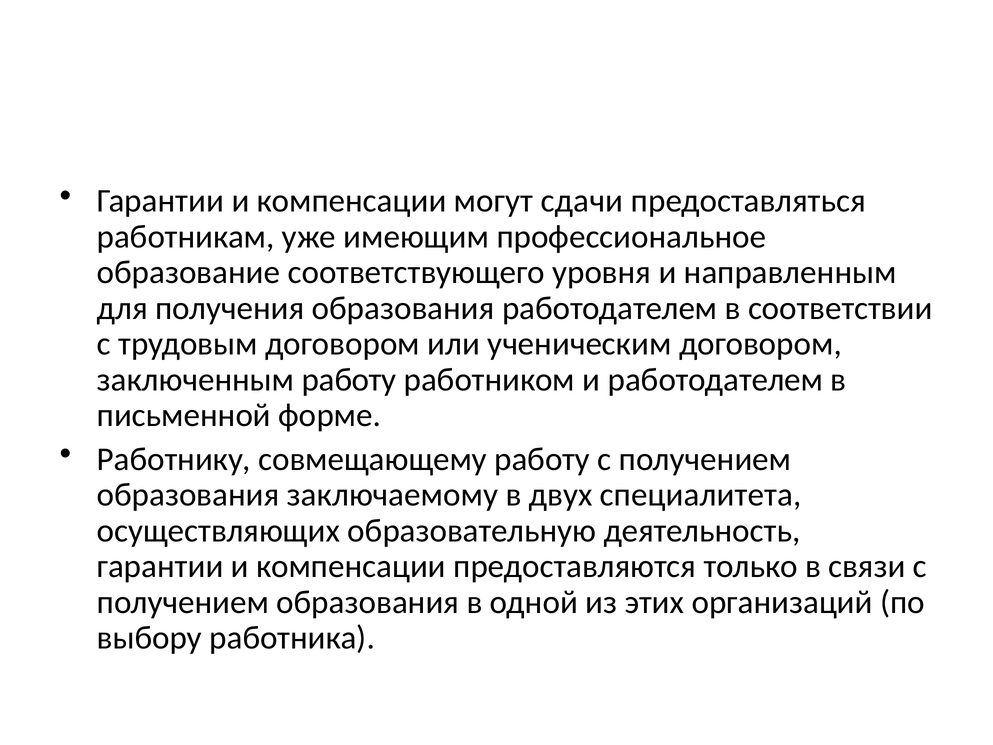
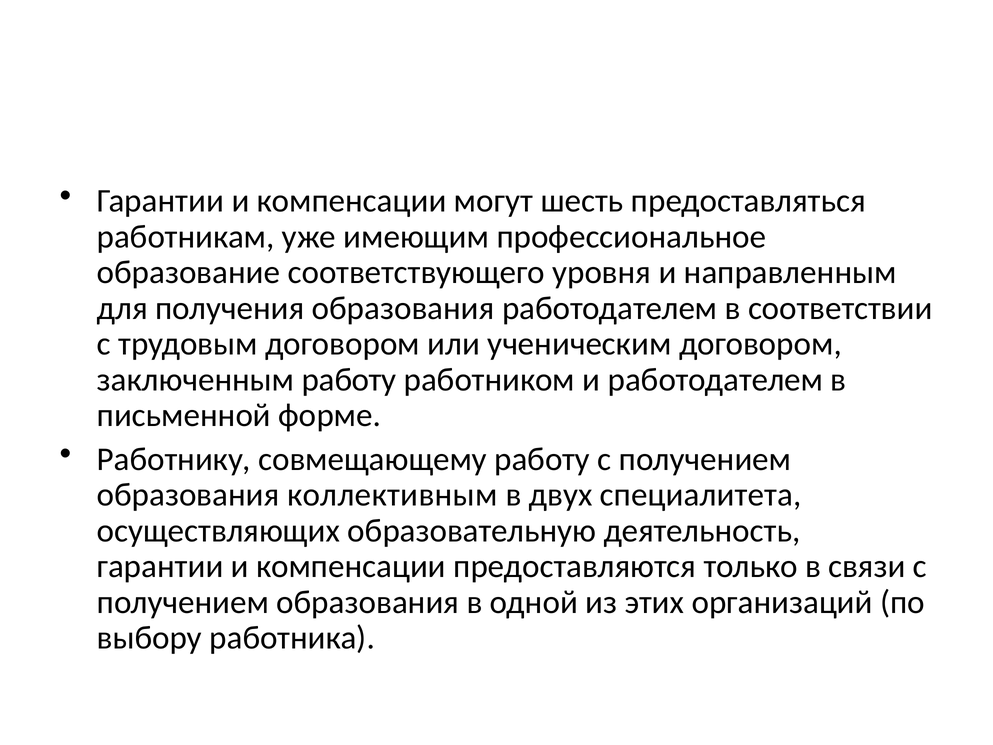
сдачи: сдачи -> шесть
заключаемому: заключаемому -> коллективным
